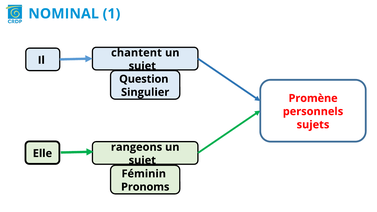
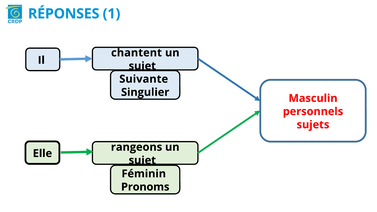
NOMINAL: NOMINAL -> RÉPONSES
Question: Question -> Suivante
Promène: Promène -> Masculin
